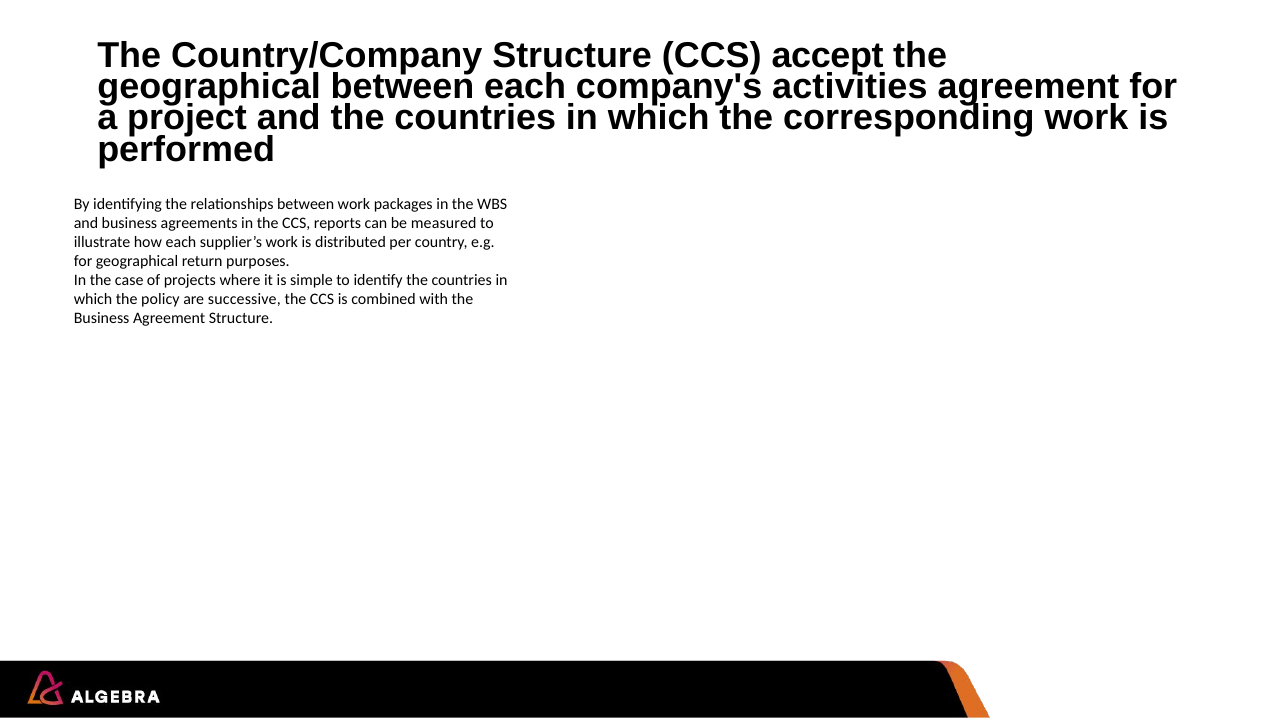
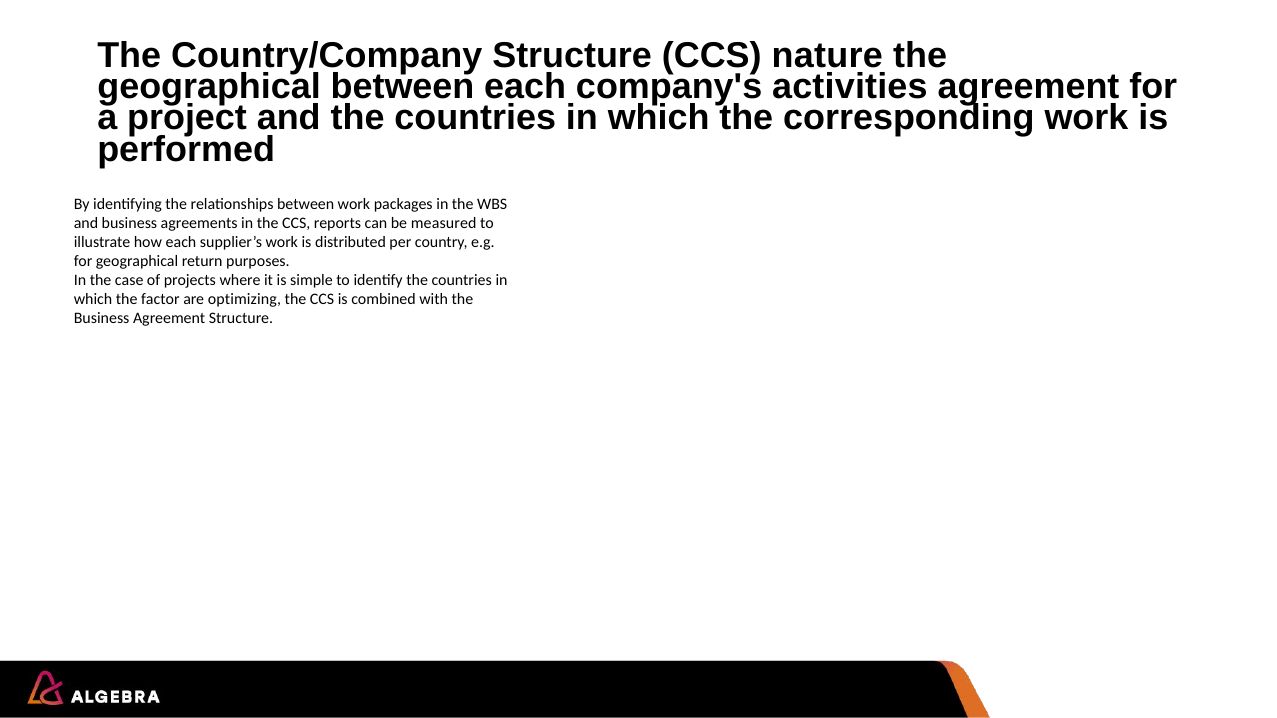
accept: accept -> nature
policy: policy -> factor
successive: successive -> optimizing
